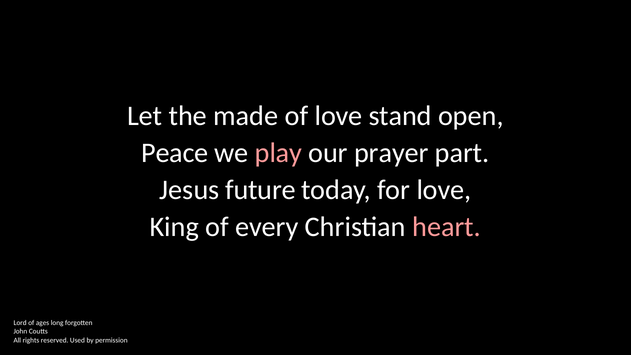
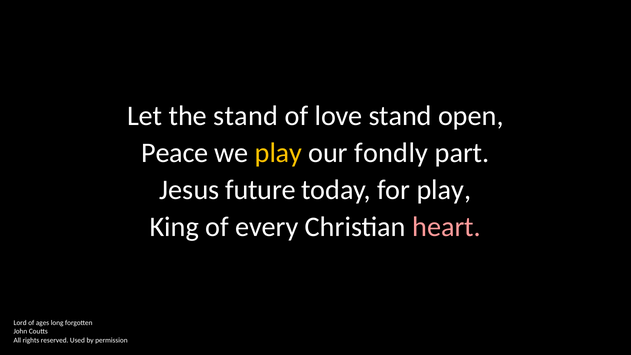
the made: made -> stand
play at (278, 153) colour: pink -> yellow
prayer: prayer -> fondly
for love: love -> play
